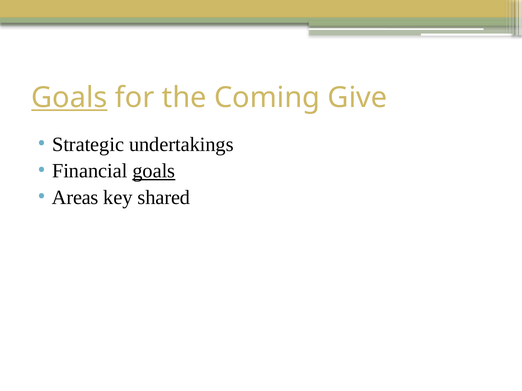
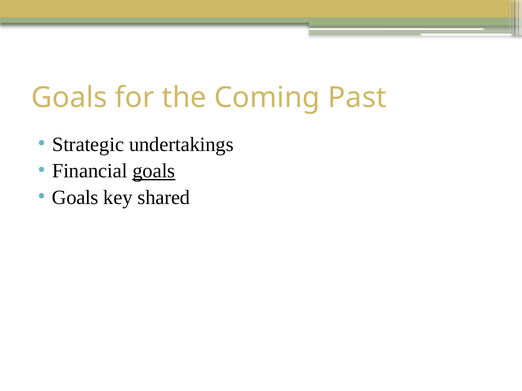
Goals at (69, 98) underline: present -> none
Give: Give -> Past
Areas at (75, 198): Areas -> Goals
